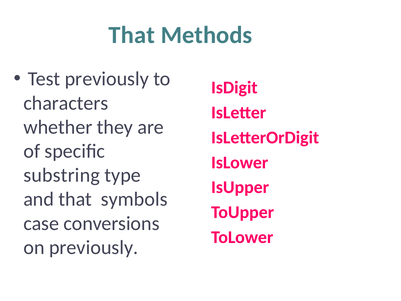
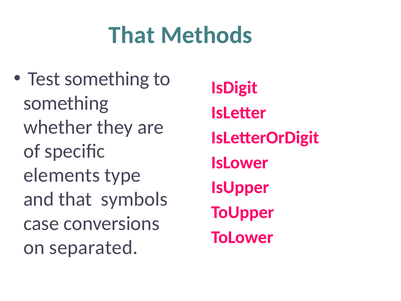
Test previously: previously -> something
characters at (66, 103): characters -> something
substring: substring -> elements
on previously: previously -> separated
